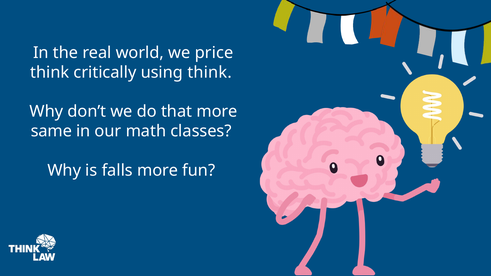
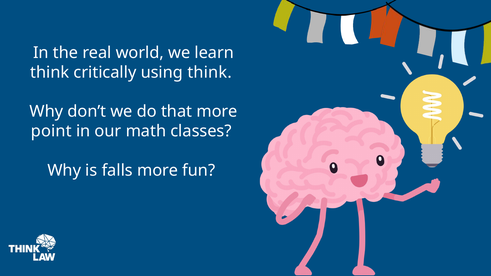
price: price -> learn
same: same -> point
